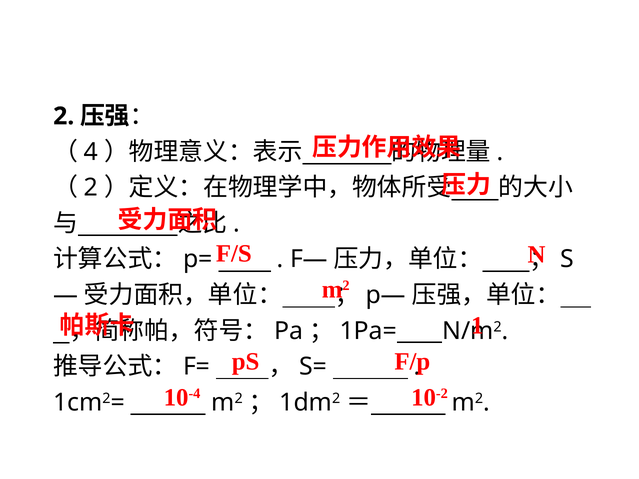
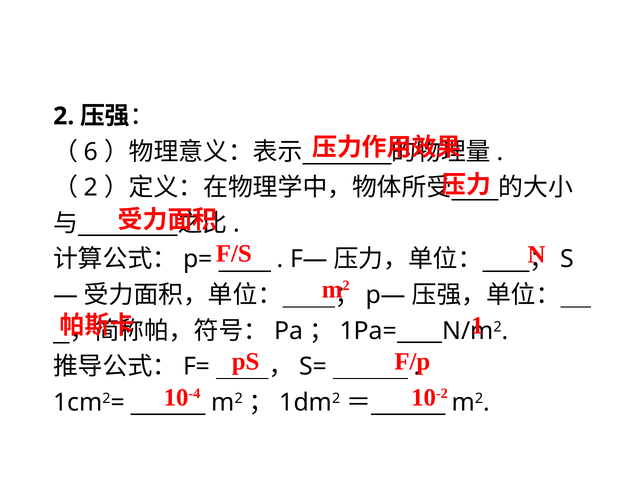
4: 4 -> 6
